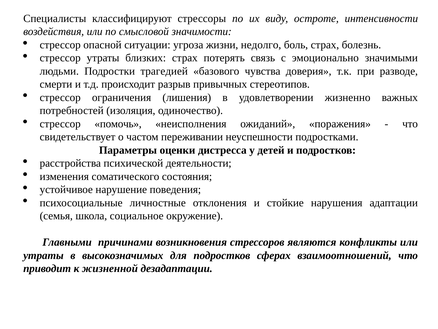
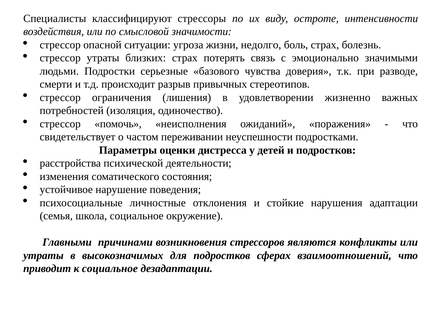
трагедией: трагедией -> серьезные
к жизненной: жизненной -> социальное
